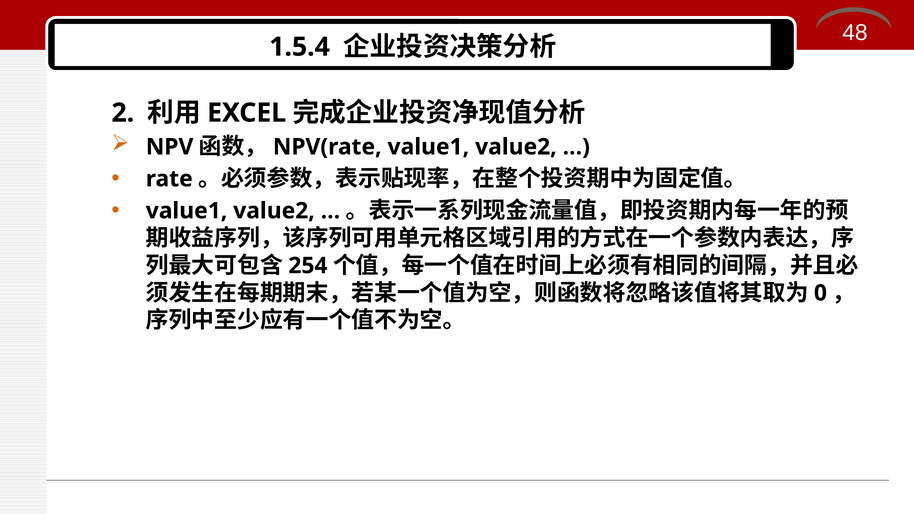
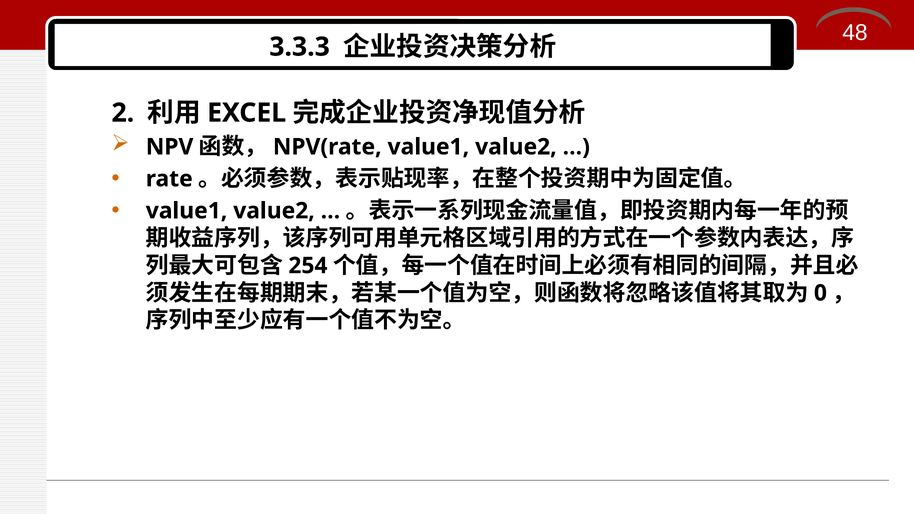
1.5.4: 1.5.4 -> 3.3.3
